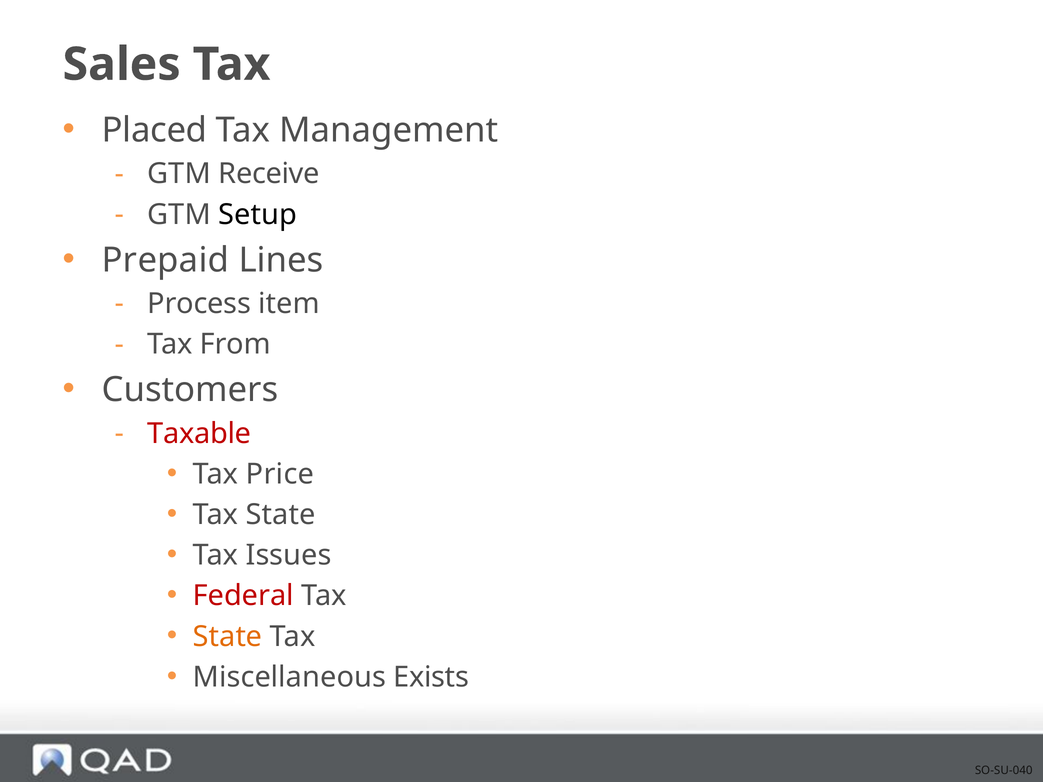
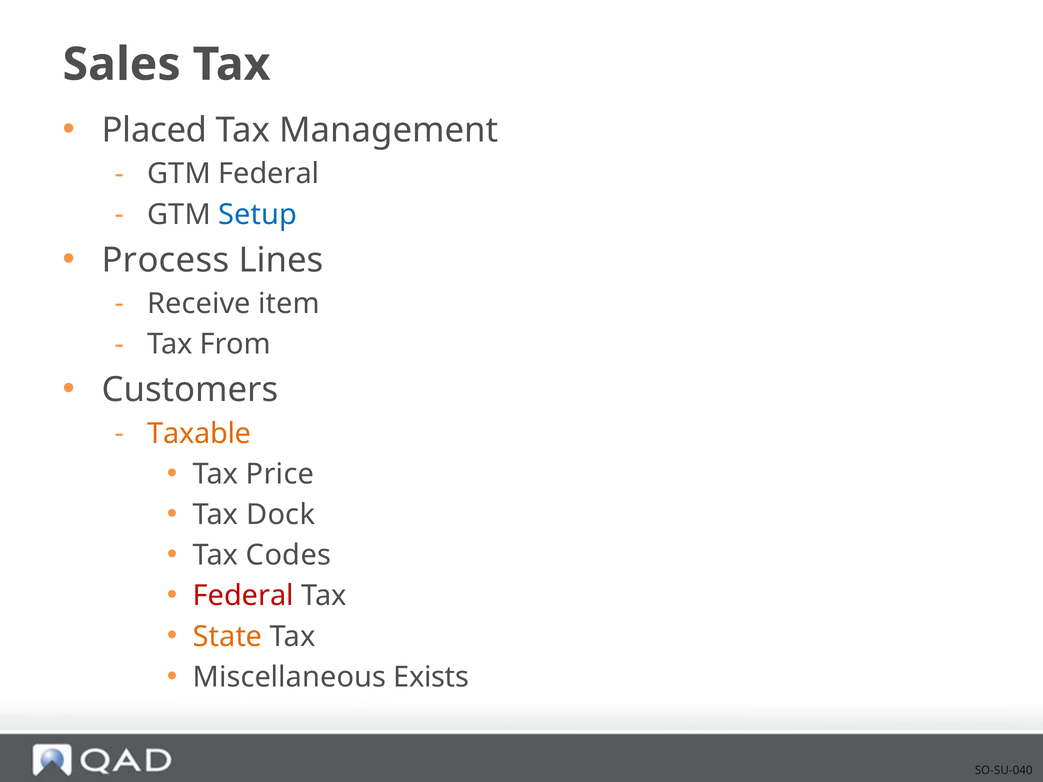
GTM Receive: Receive -> Federal
Setup colour: black -> blue
Prepaid: Prepaid -> Process
Process: Process -> Receive
Taxable colour: red -> orange
Tax State: State -> Dock
Issues: Issues -> Codes
